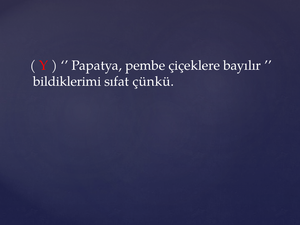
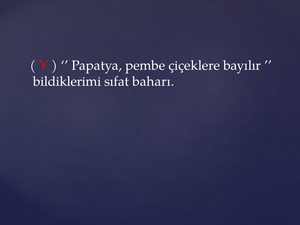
çünkü: çünkü -> baharı
